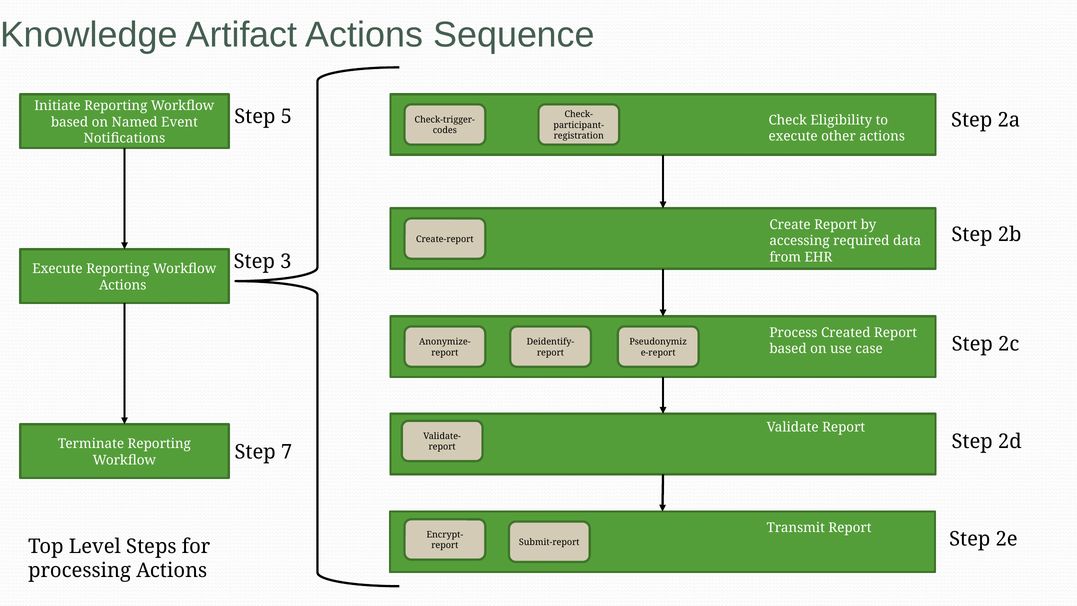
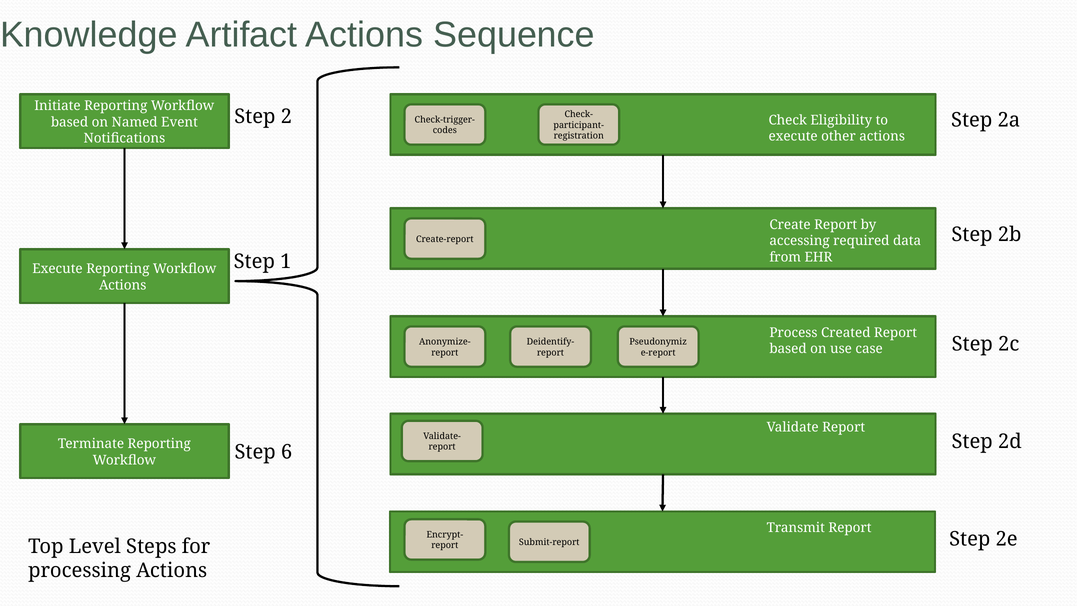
5: 5 -> 2
3: 3 -> 1
7: 7 -> 6
